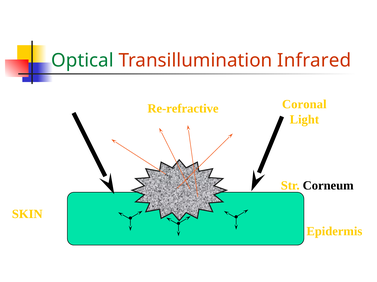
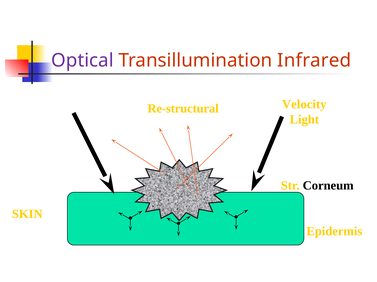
Optical colour: green -> purple
Coronal: Coronal -> Velocity
Re-refractive: Re-refractive -> Re-structural
